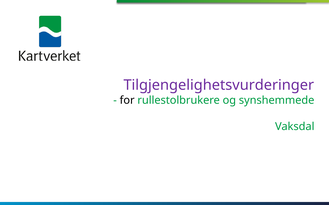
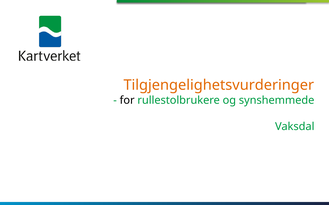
Tilgjengelighetsvurderinger colour: purple -> orange
